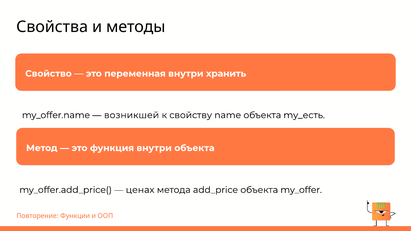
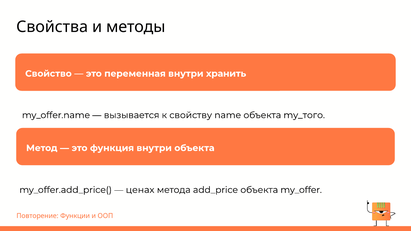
возникшей: возникшей -> вызывается
my_есть: my_есть -> my_того
